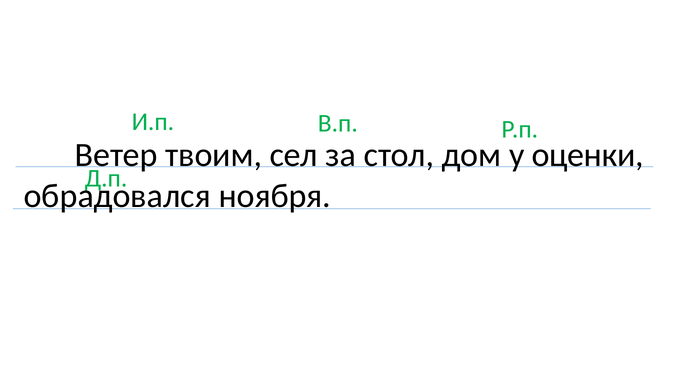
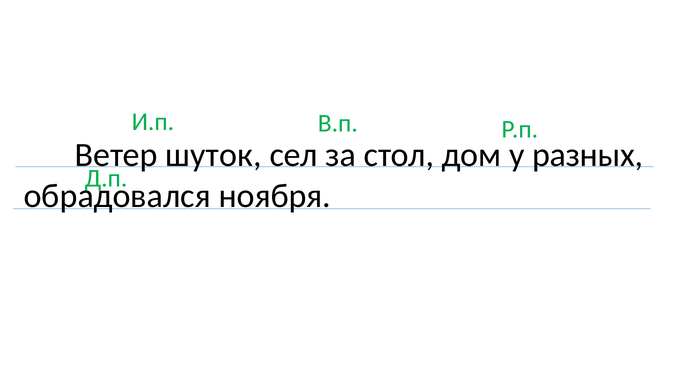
твоим: твоим -> шуток
оценки: оценки -> разных
